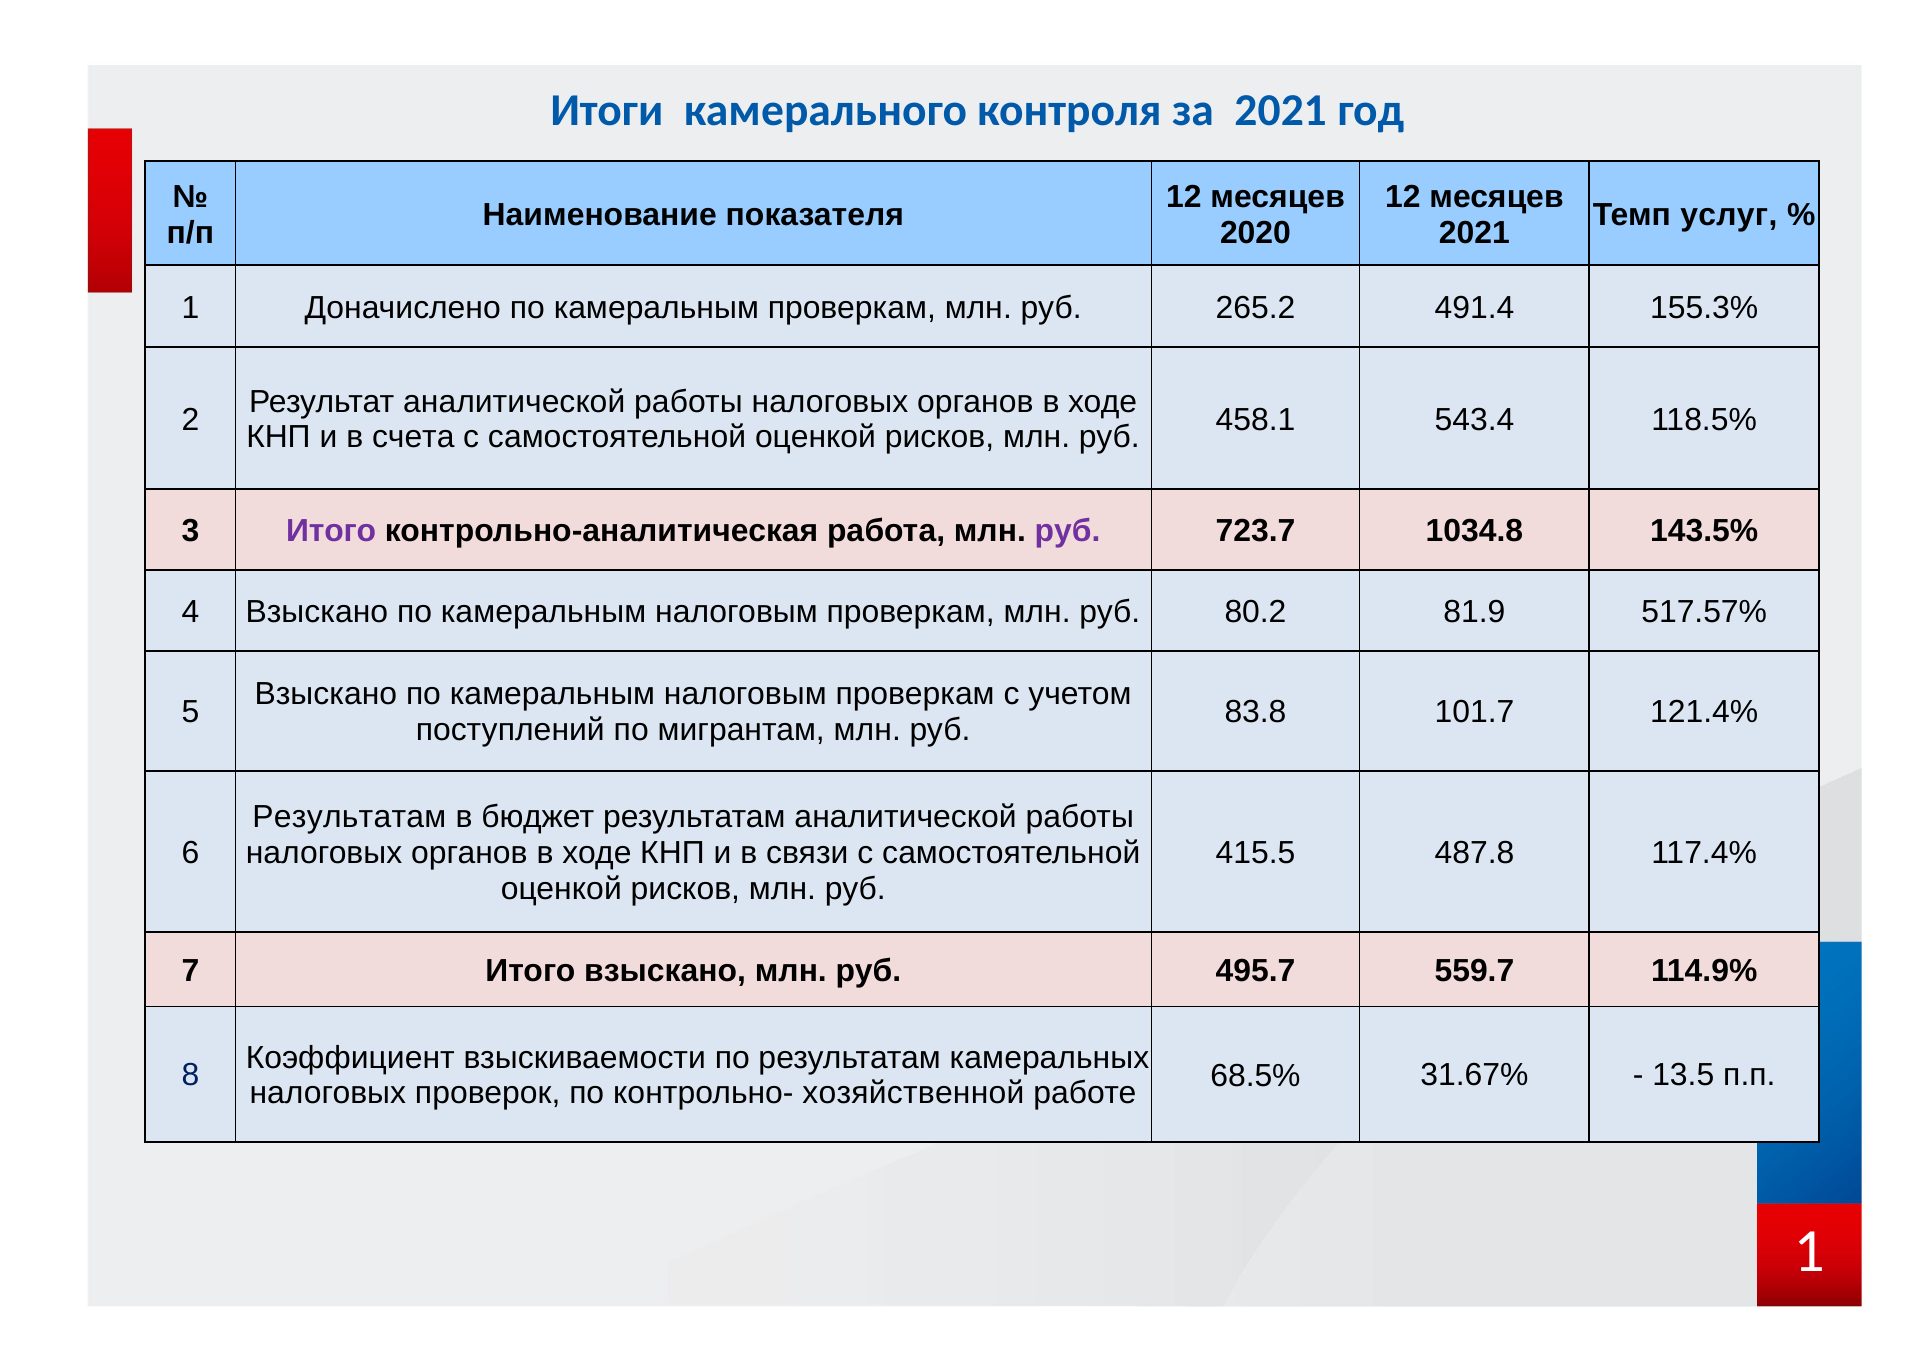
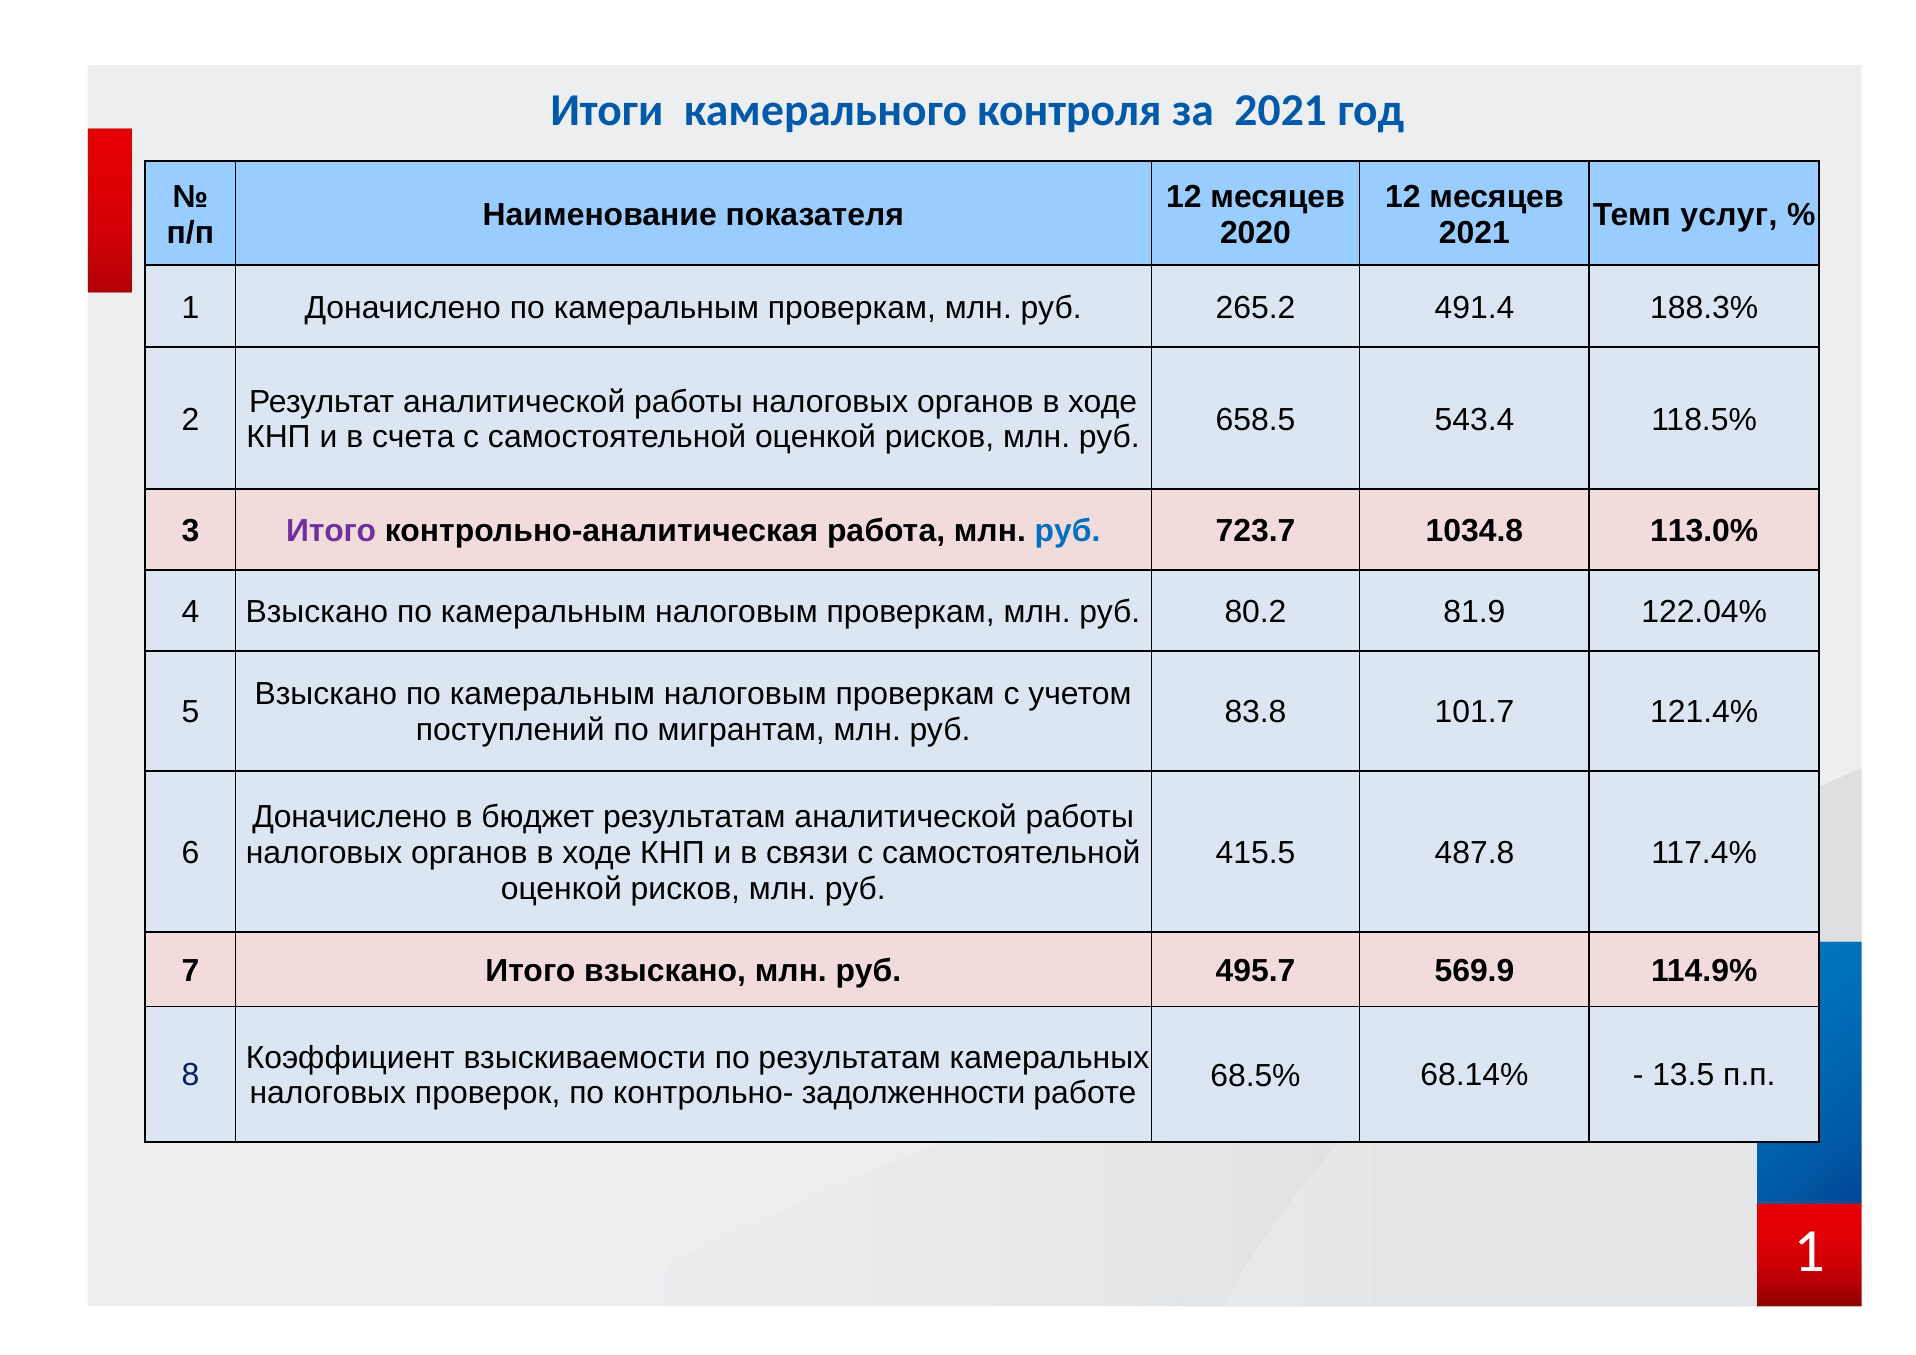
155.3%: 155.3% -> 188.3%
458.1: 458.1 -> 658.5
руб at (1068, 531) colour: purple -> blue
143.5%: 143.5% -> 113.0%
517.57%: 517.57% -> 122.04%
Результатам at (349, 817): Результатам -> Доначислено
559.7: 559.7 -> 569.9
31.67%: 31.67% -> 68.14%
хозяйственной: хозяйственной -> задолженности
